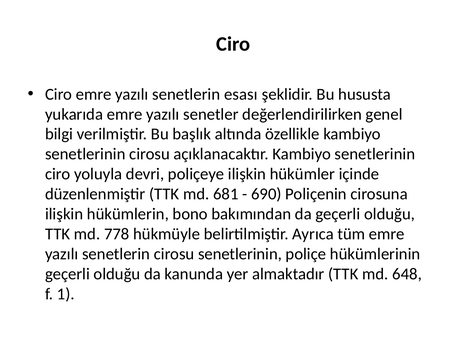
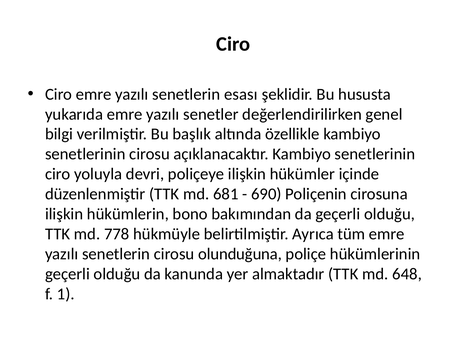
cirosu senetlerinin: senetlerinin -> olunduğuna
